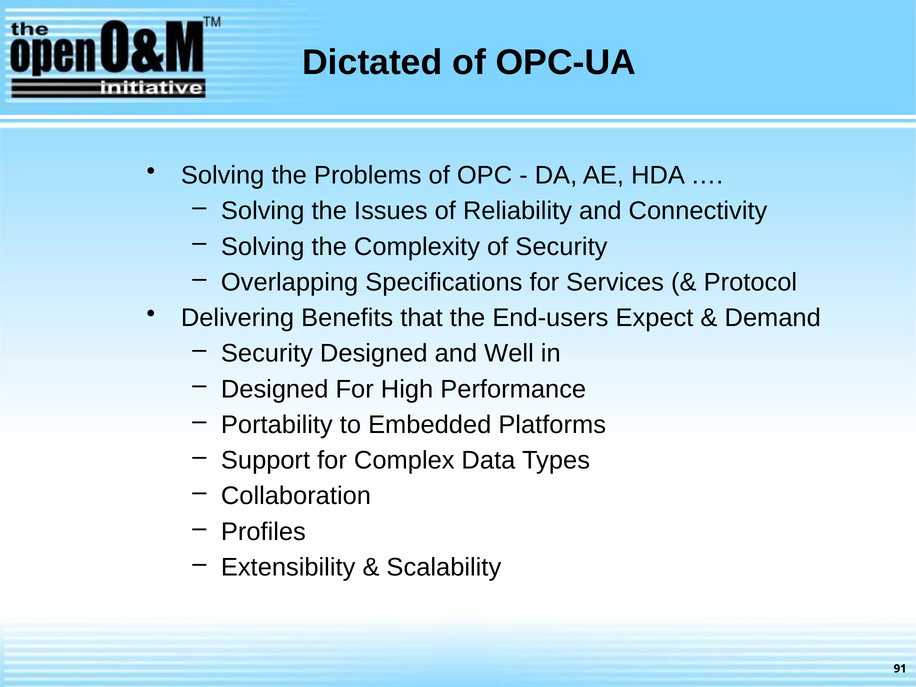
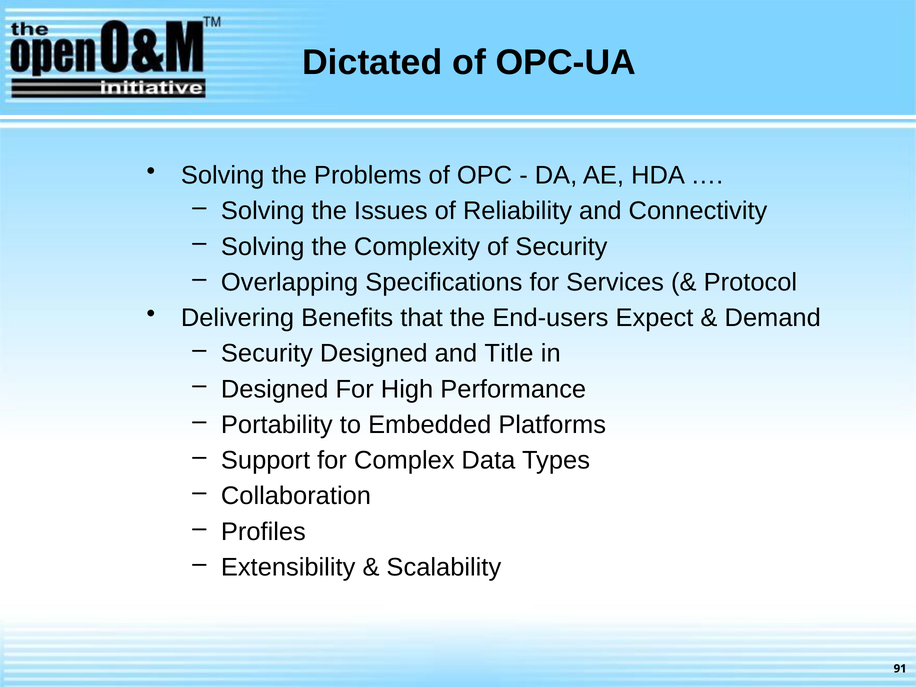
Well: Well -> Title
